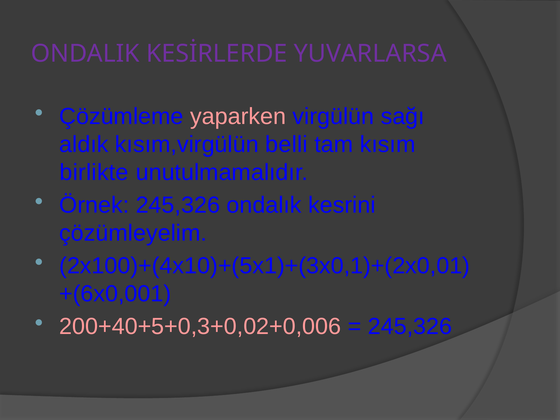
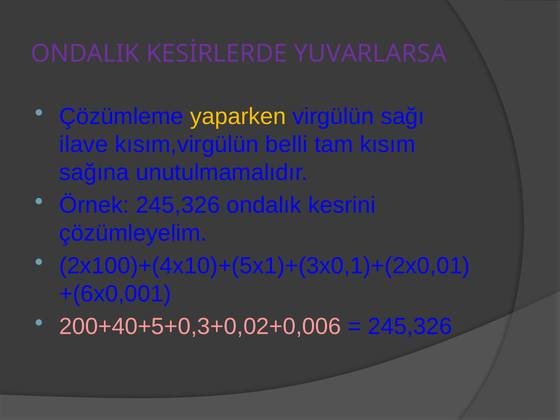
yaparken colour: pink -> yellow
aldık: aldık -> ilave
birlikte: birlikte -> sağına
